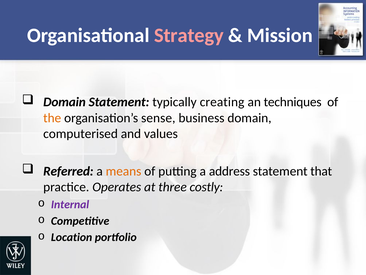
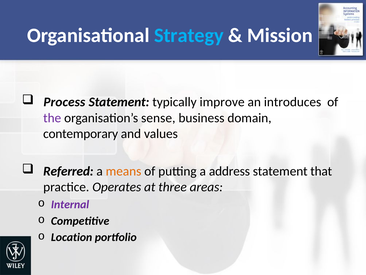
Strategy colour: pink -> light blue
Domain at (64, 102): Domain -> Process
creating: creating -> improve
techniques: techniques -> introduces
the colour: orange -> purple
computerised: computerised -> contemporary
costly: costly -> areas
